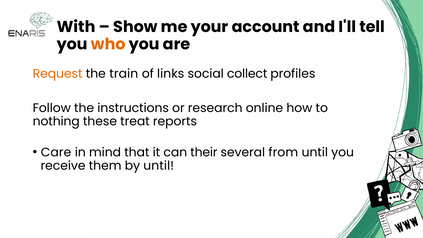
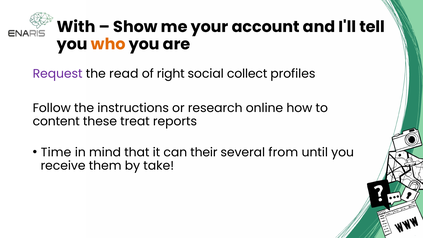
Request colour: orange -> purple
train: train -> read
links: links -> right
nothing: nothing -> content
Care: Care -> Time
by until: until -> take
